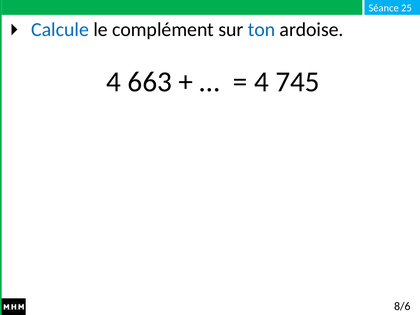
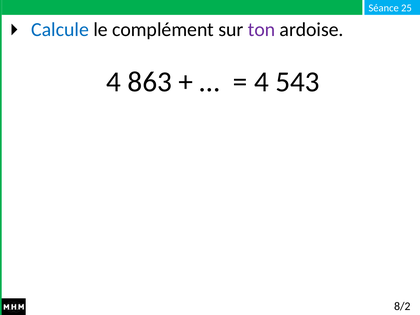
ton colour: blue -> purple
663: 663 -> 863
745: 745 -> 543
8/6: 8/6 -> 8/2
